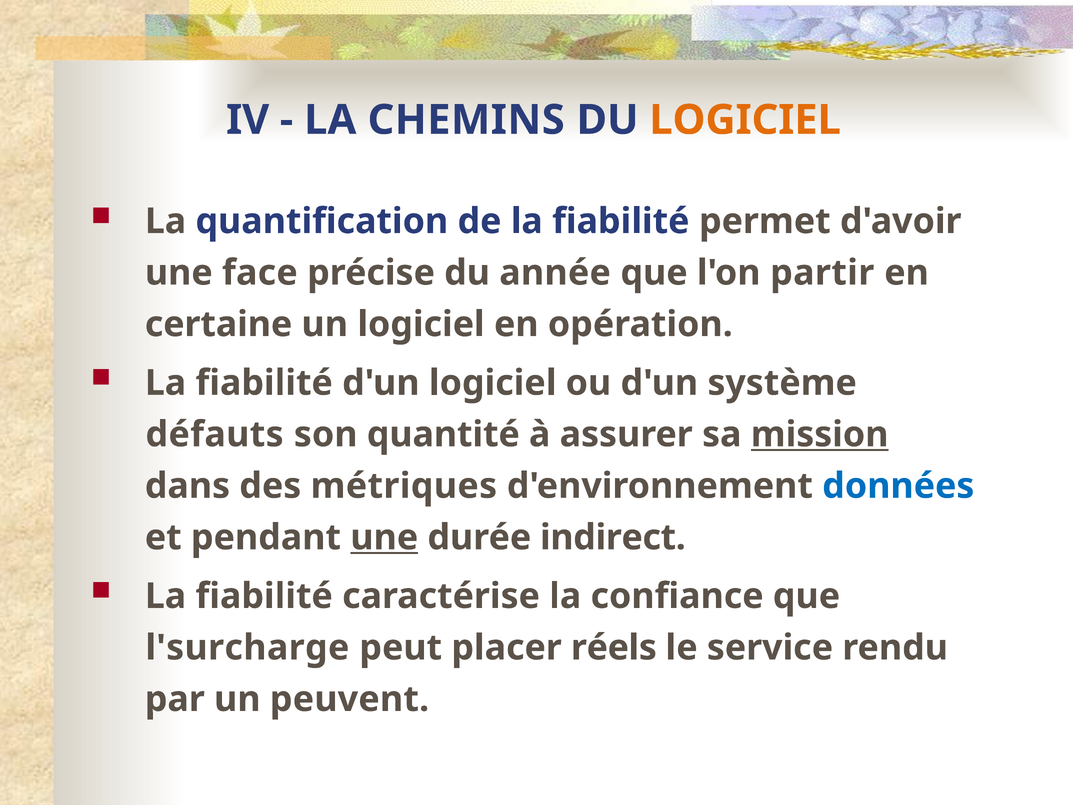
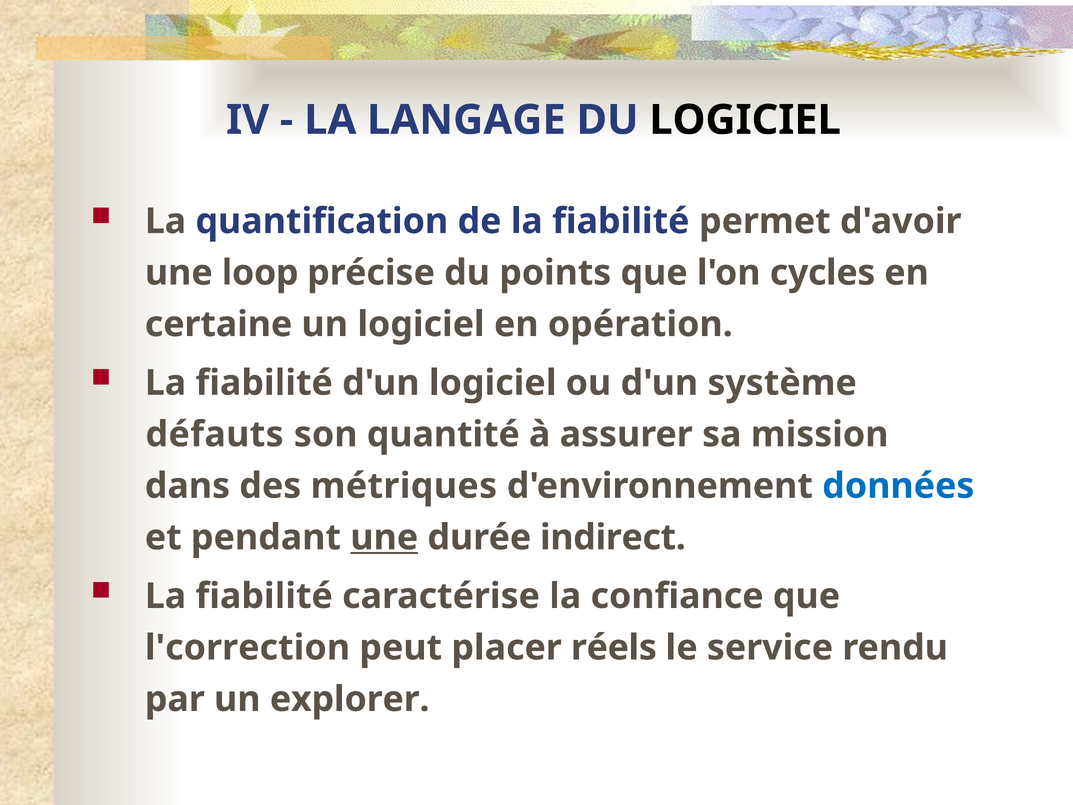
CHEMINS: CHEMINS -> LANGAGE
LOGICIEL at (745, 120) colour: orange -> black
face: face -> loop
année: année -> points
partir: partir -> cycles
mission underline: present -> none
l'surcharge: l'surcharge -> l'correction
peuvent: peuvent -> explorer
